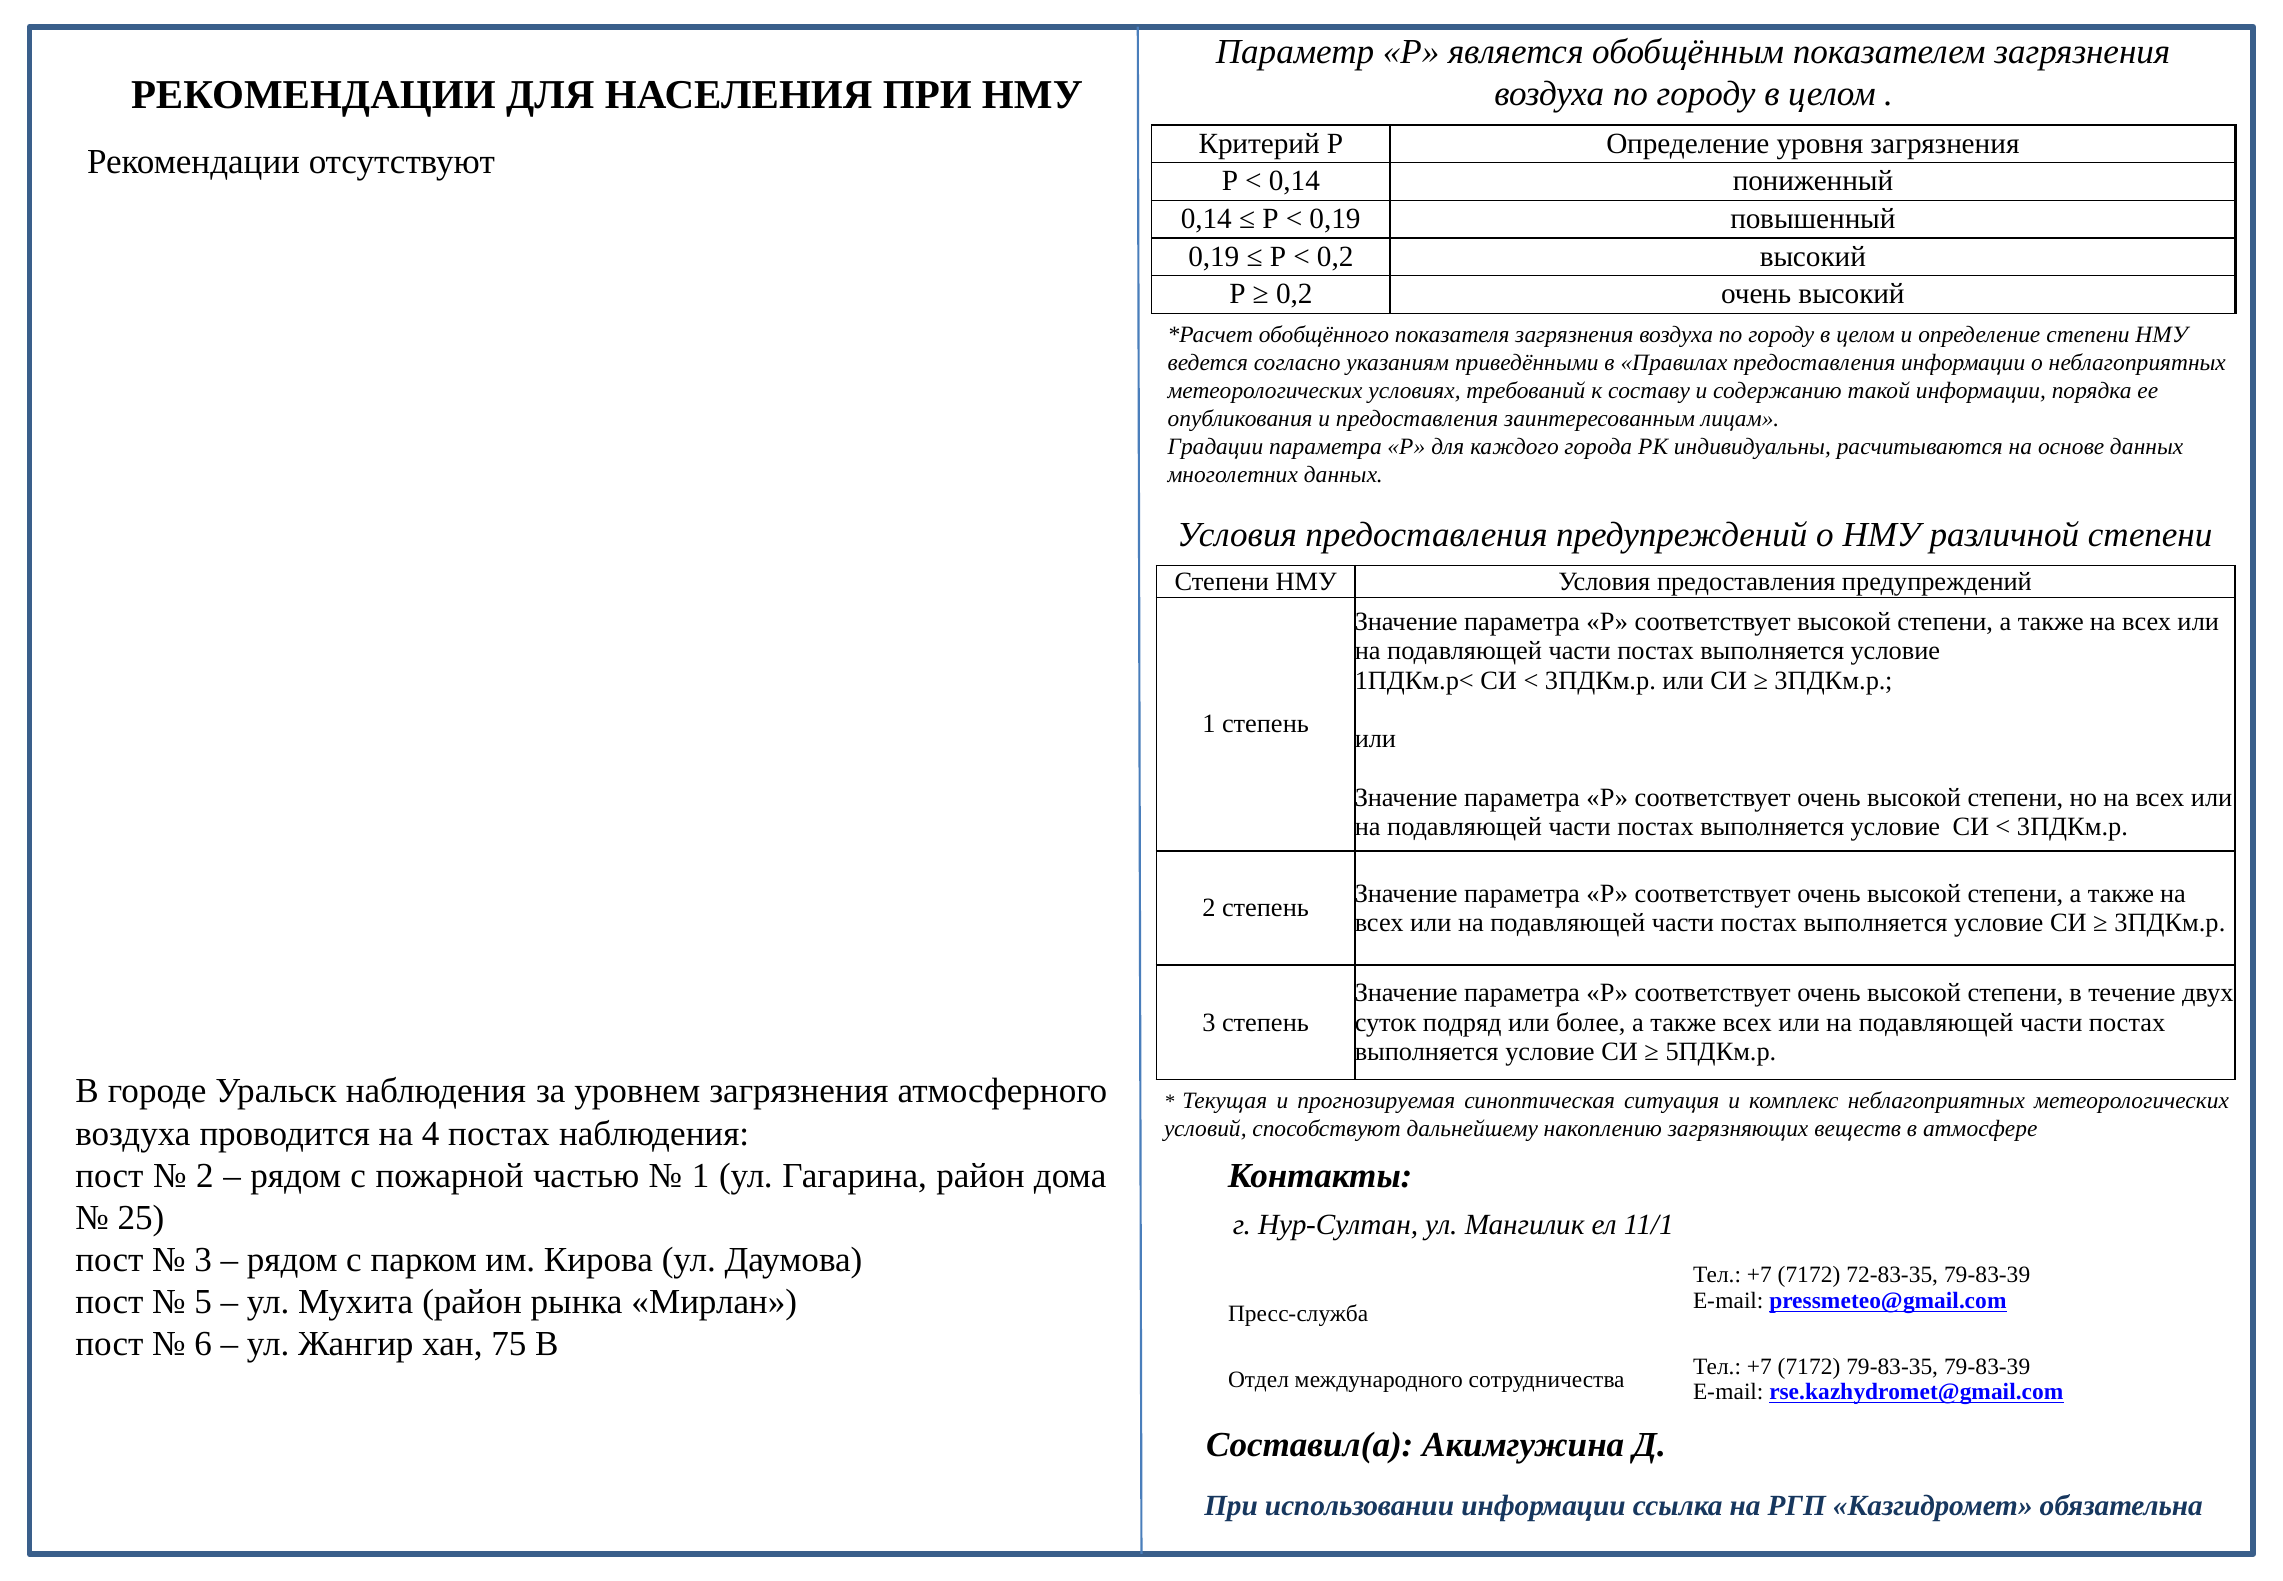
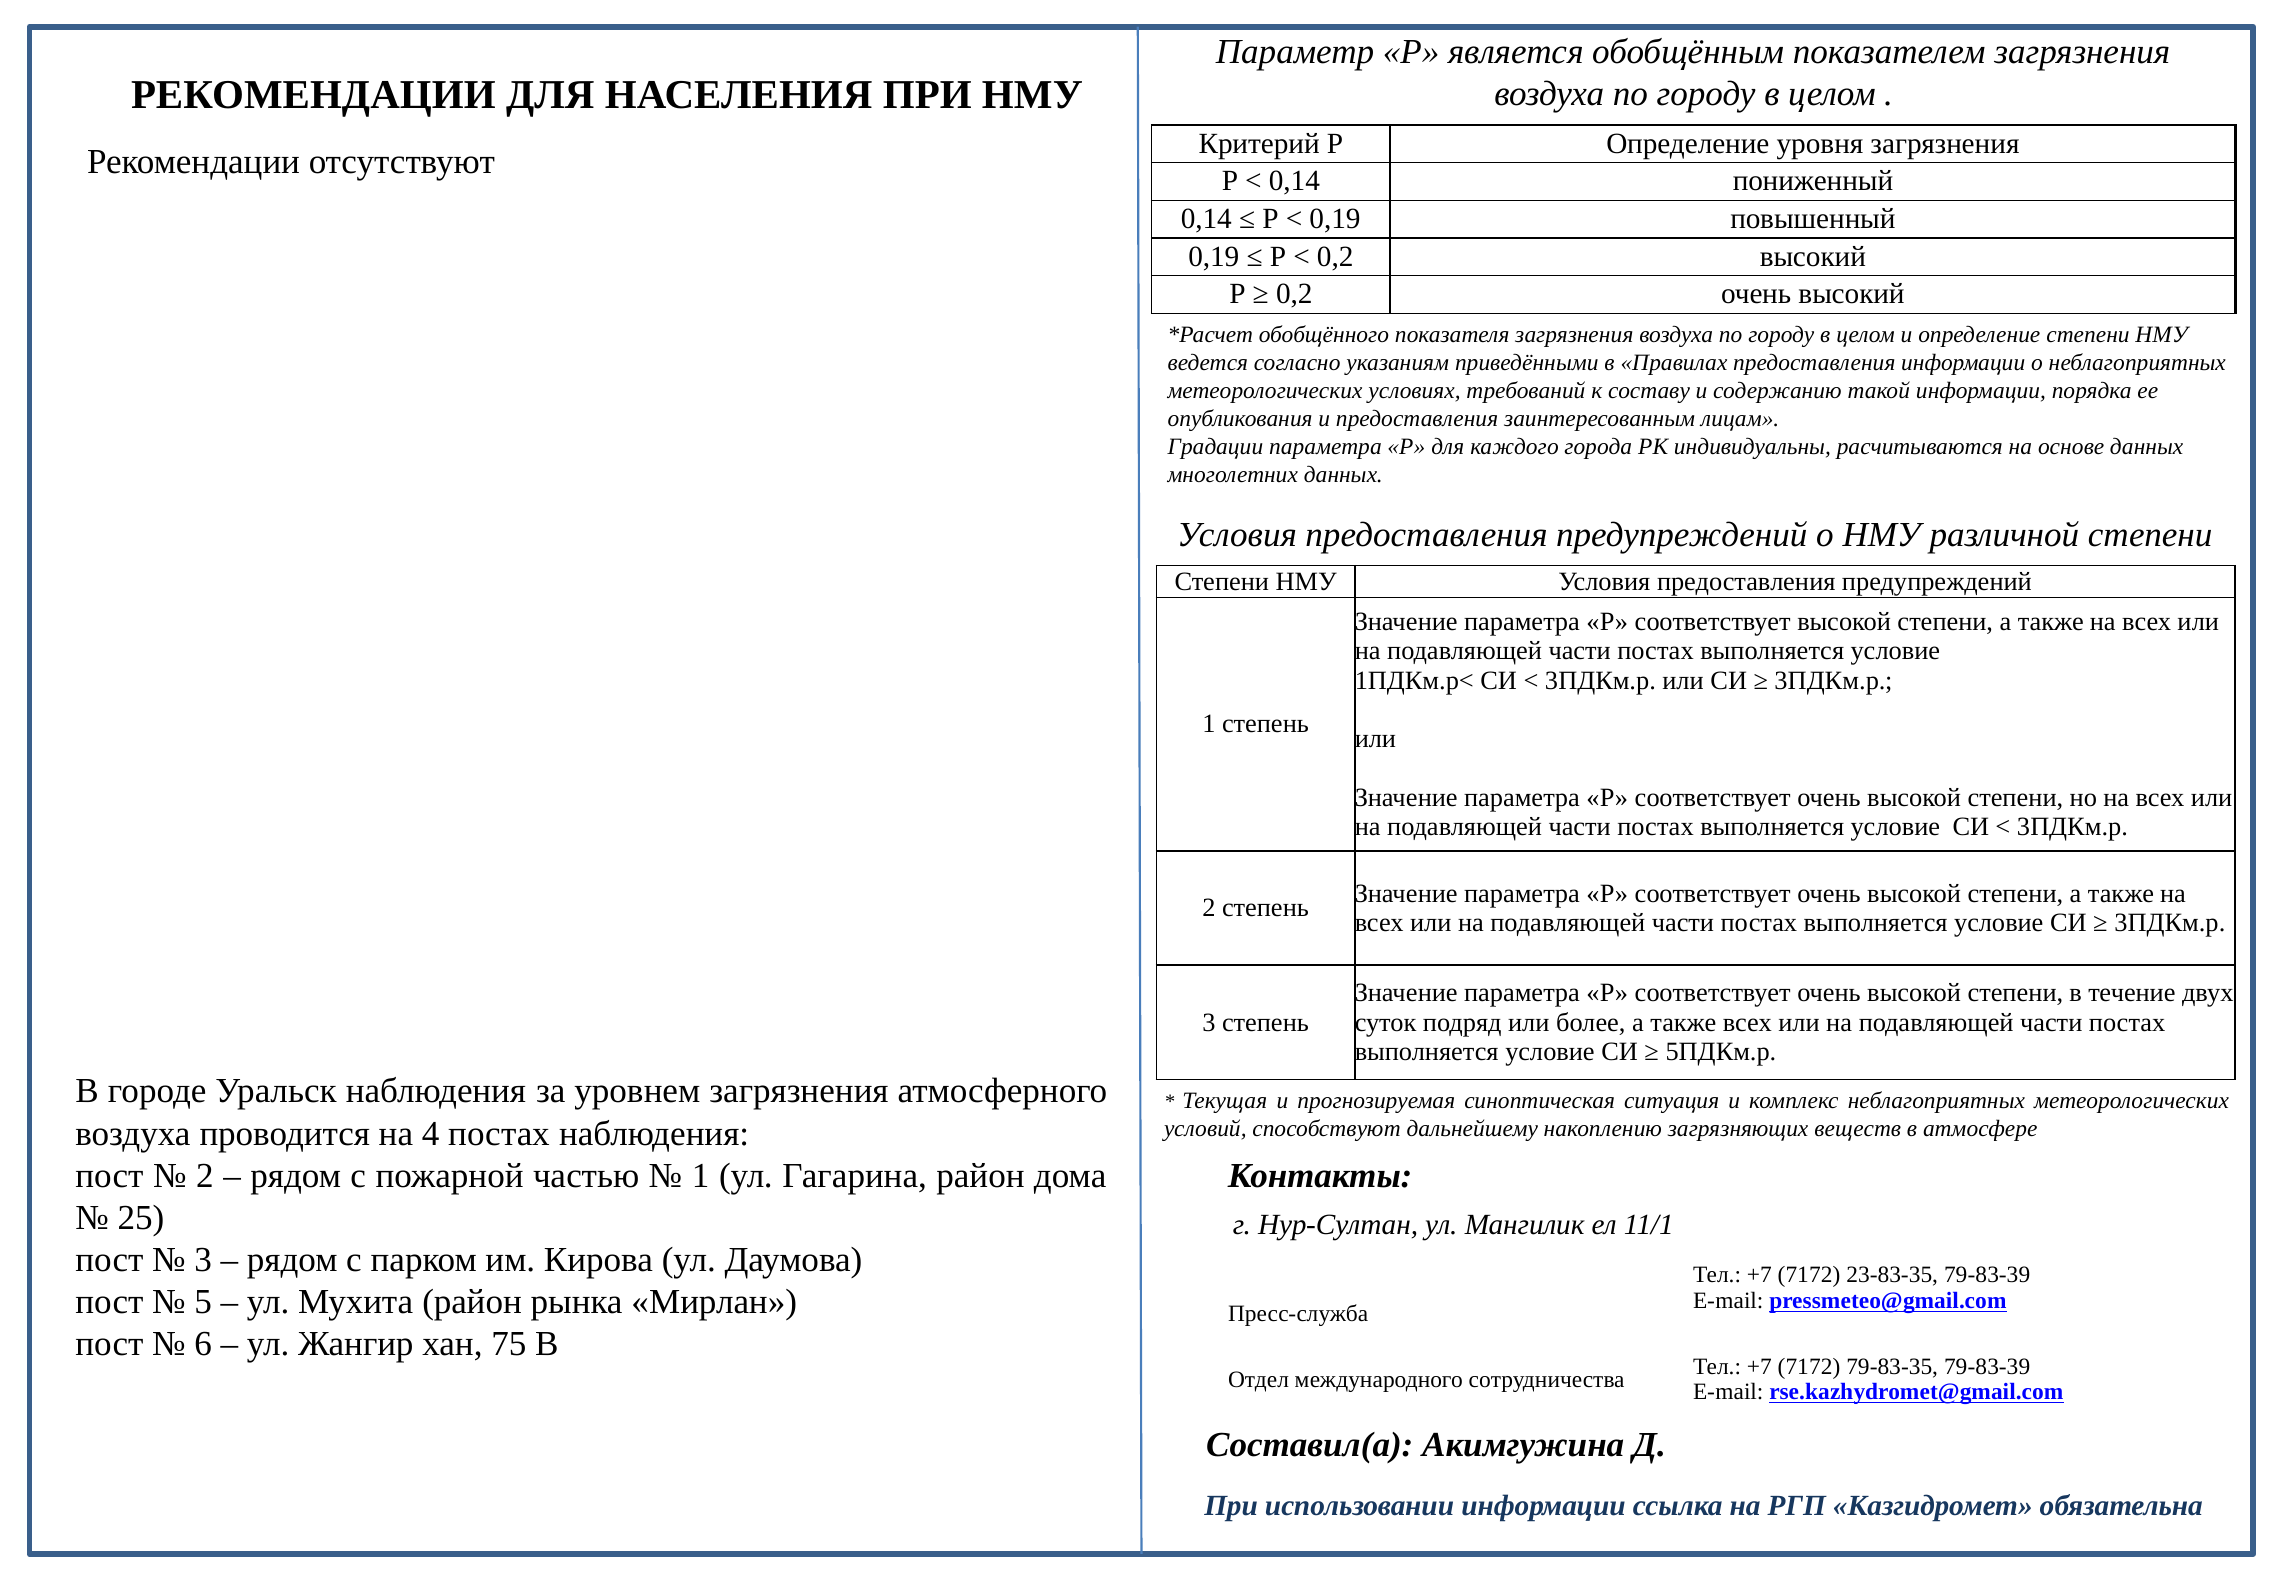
72-83-35: 72-83-35 -> 23-83-35
